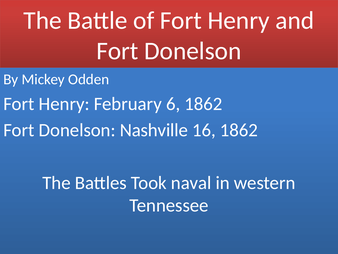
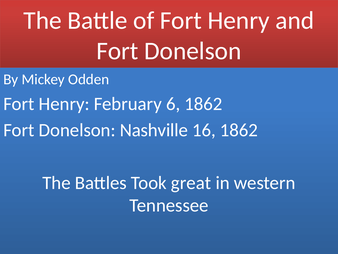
naval: naval -> great
